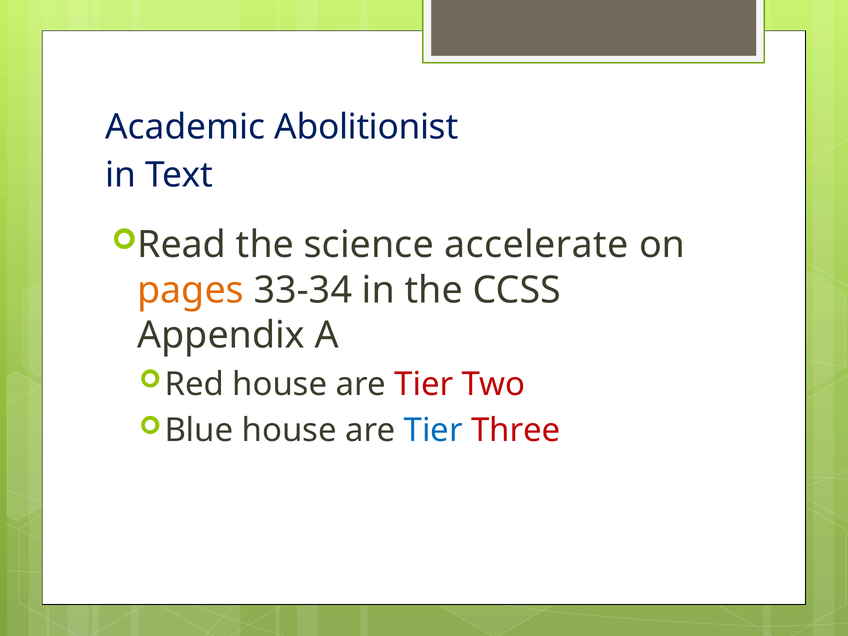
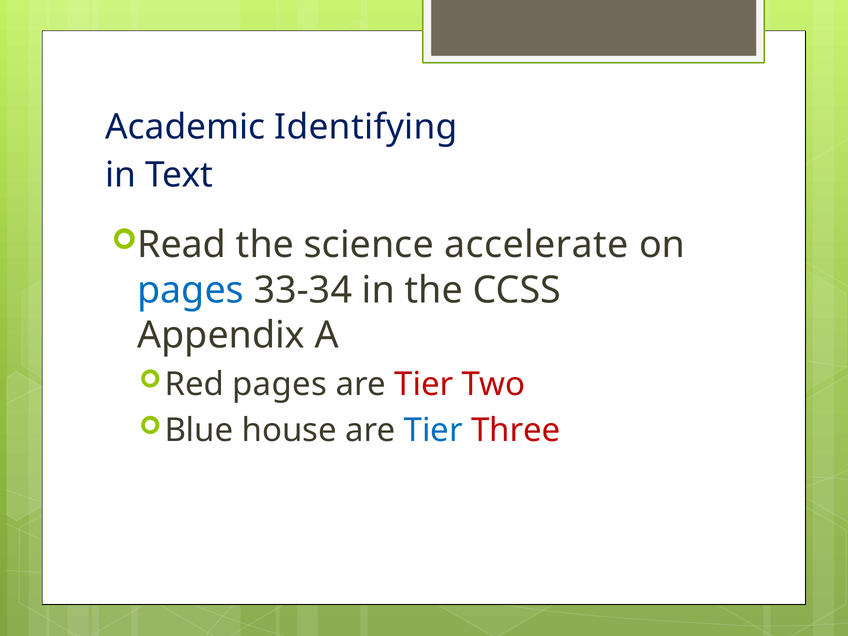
Abolitionist: Abolitionist -> Identifying
pages at (190, 290) colour: orange -> blue
Red house: house -> pages
